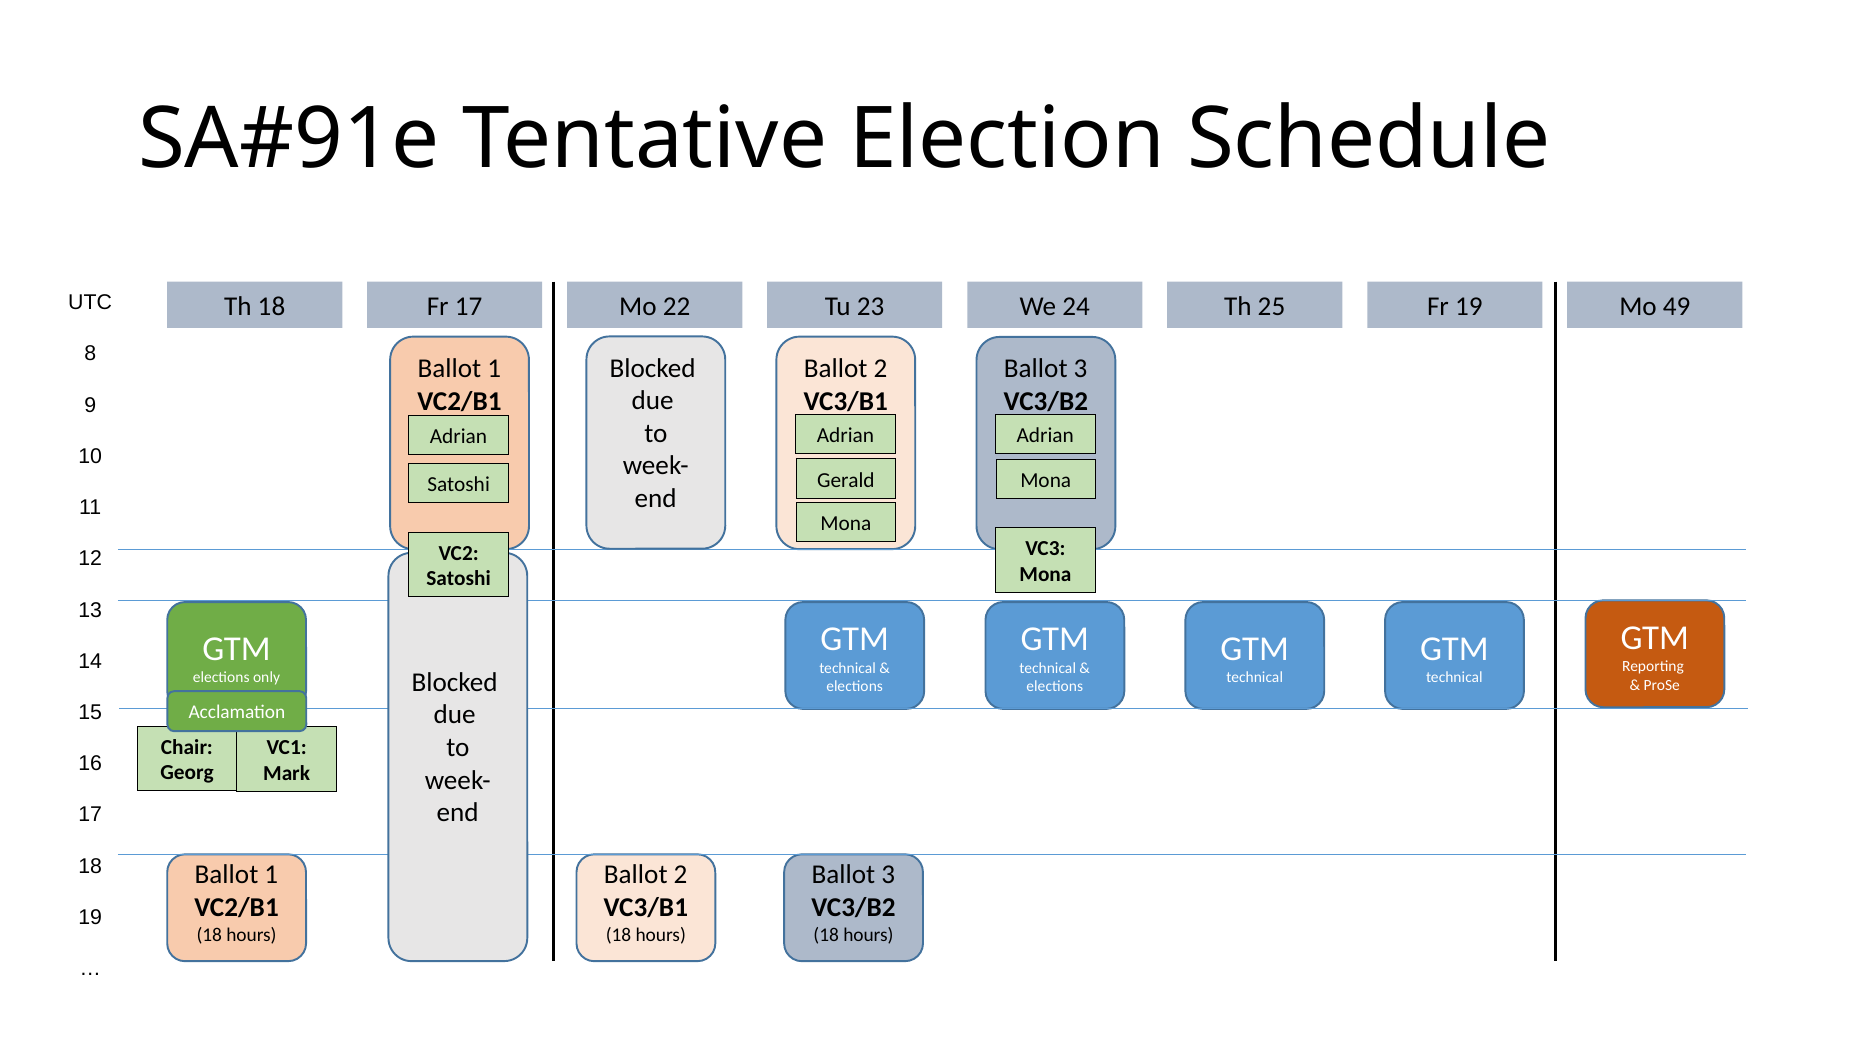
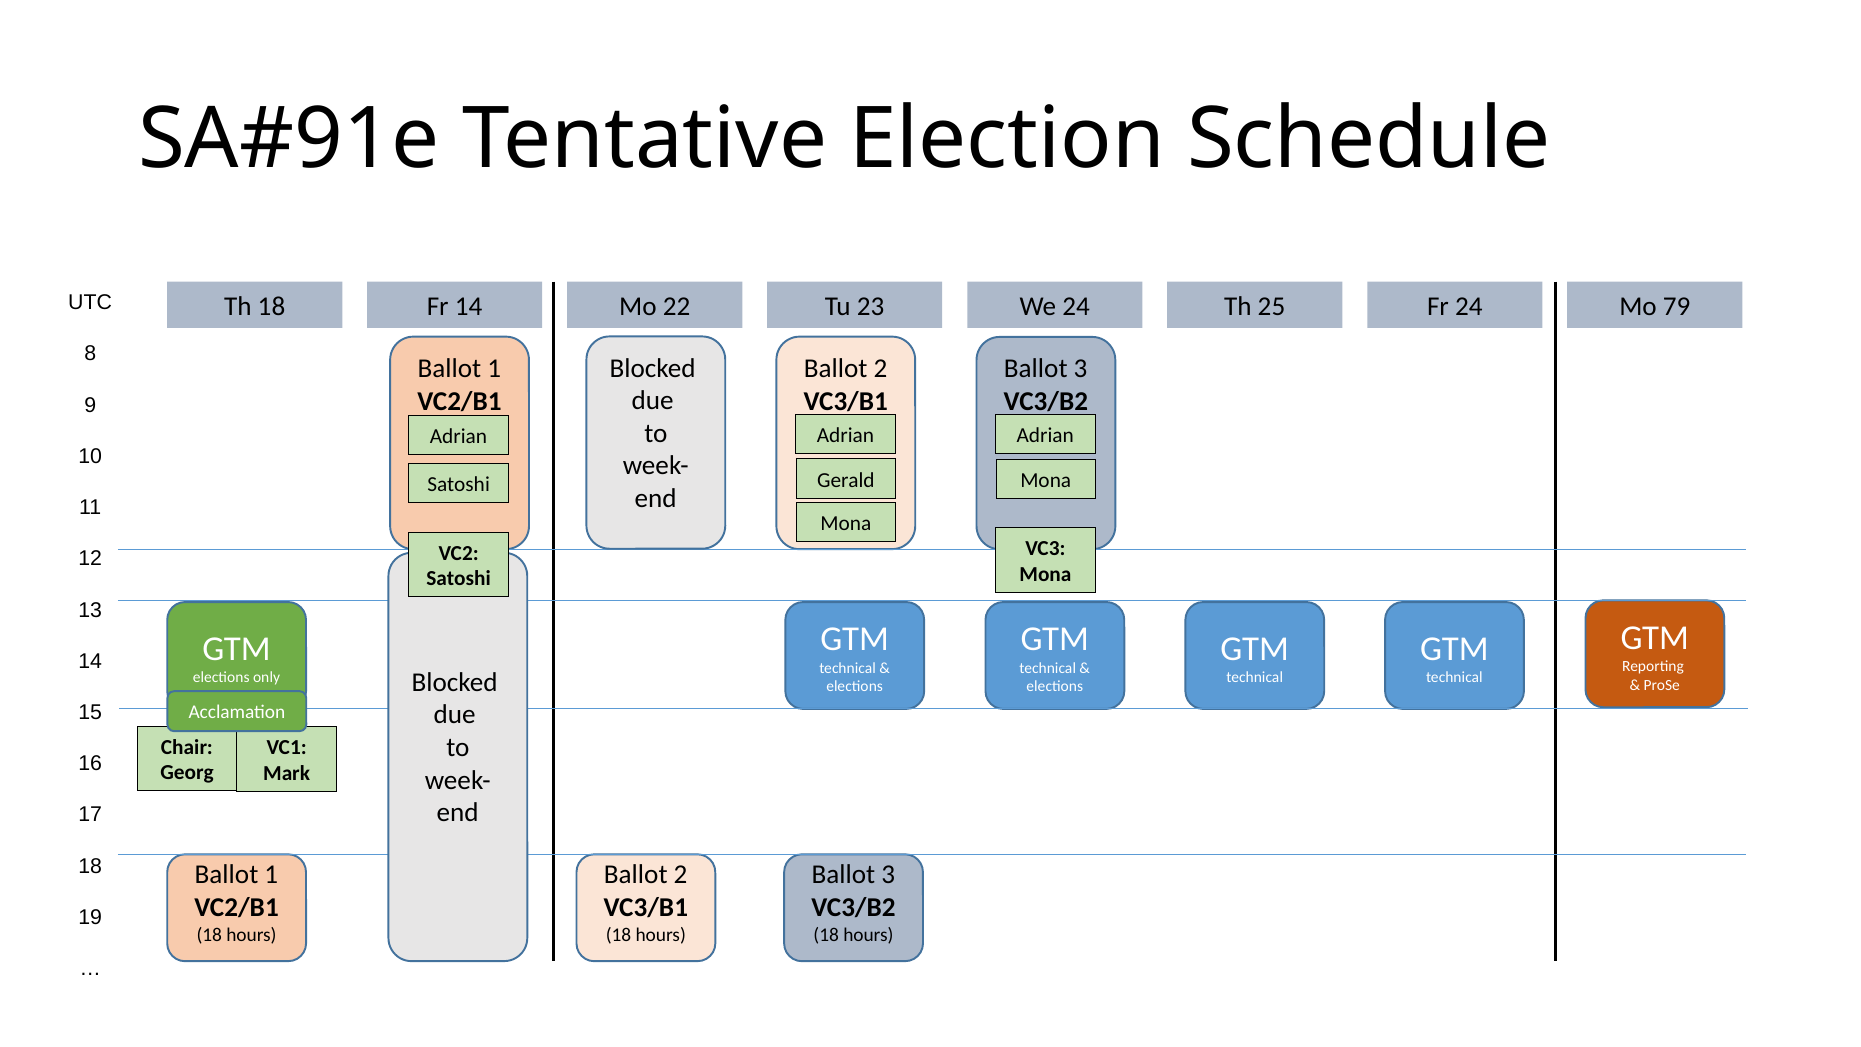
Fr 17: 17 -> 14
Fr 19: 19 -> 24
49: 49 -> 79
